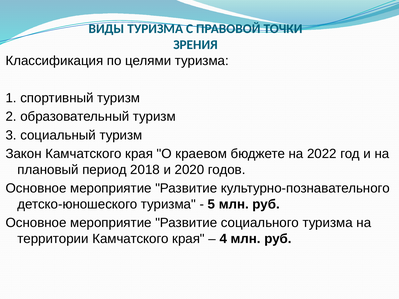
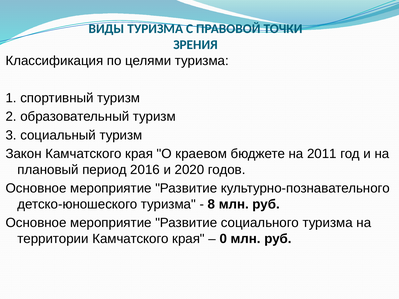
2022: 2022 -> 2011
2018: 2018 -> 2016
5: 5 -> 8
4: 4 -> 0
